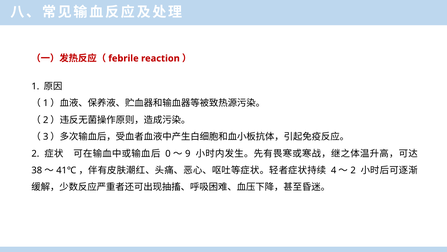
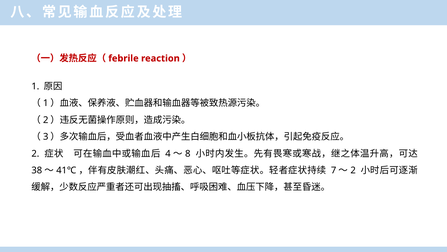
0: 0 -> 4
9: 9 -> 8
4: 4 -> 7
